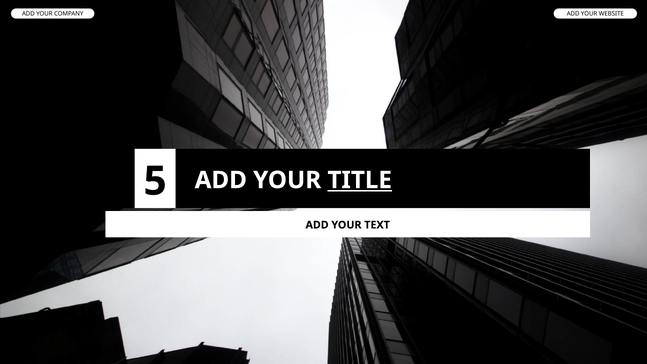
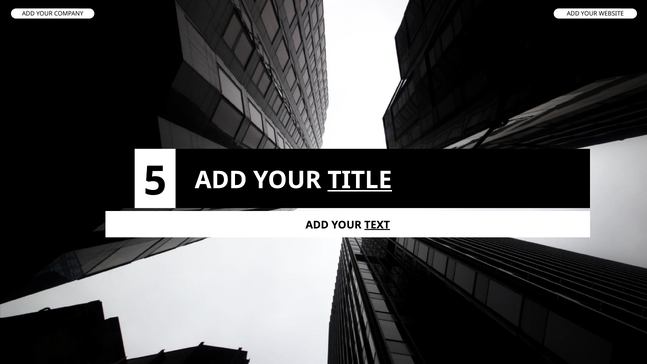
TEXT underline: none -> present
